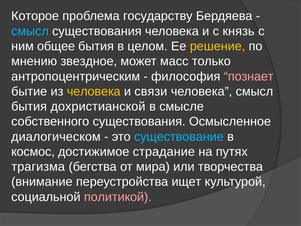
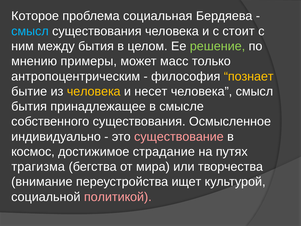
государству: государству -> социальная
князь: князь -> стоит
общее: общее -> между
решение colour: yellow -> light green
звездное: звездное -> примеры
познает colour: pink -> yellow
связи: связи -> несет
дохристианской: дохристианской -> принадлежащее
диалогическом: диалогическом -> индивидуально
существование colour: light blue -> pink
